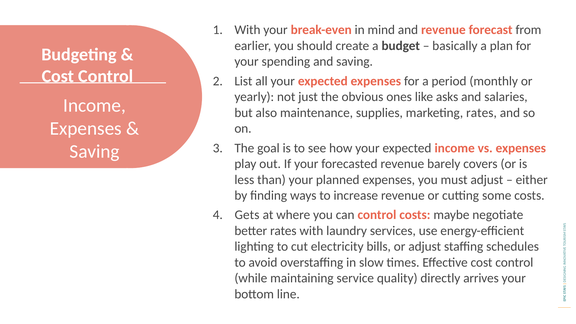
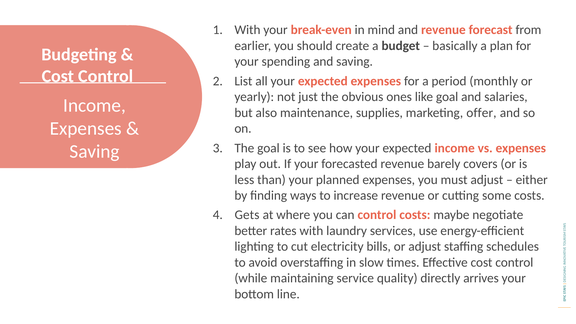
like asks: asks -> goal
marketing rates: rates -> offer
